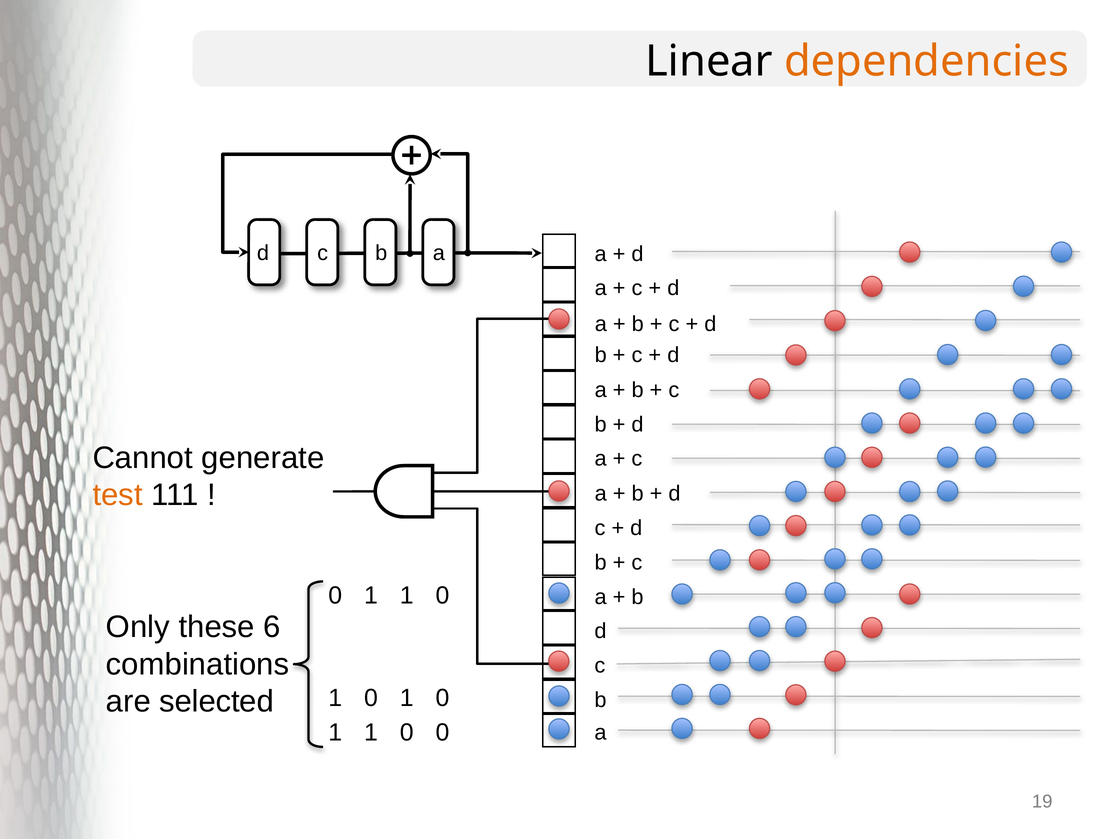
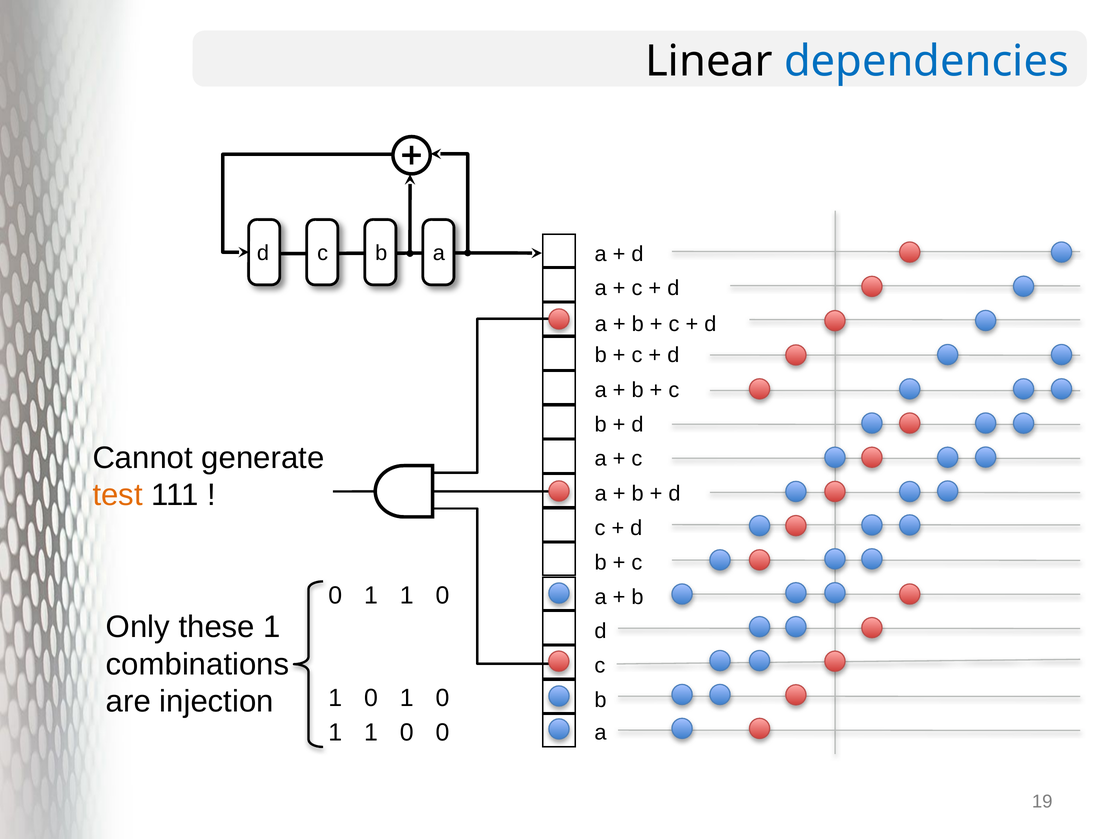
dependencies colour: orange -> blue
these 6: 6 -> 1
selected: selected -> injection
